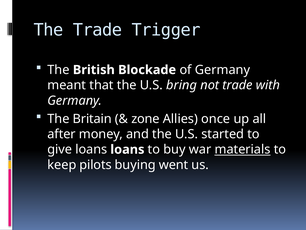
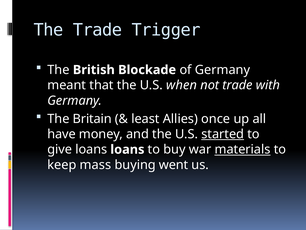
bring: bring -> when
zone: zone -> least
after: after -> have
started underline: none -> present
pilots: pilots -> mass
